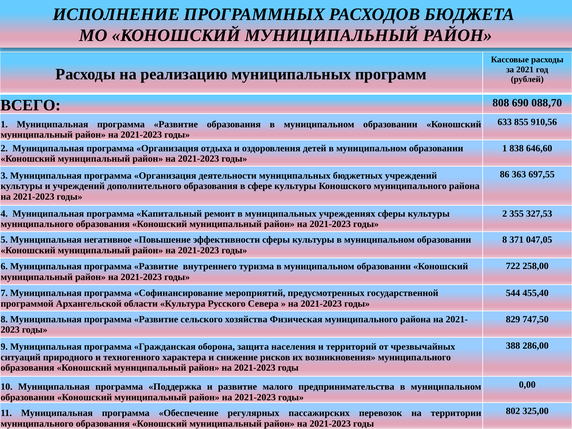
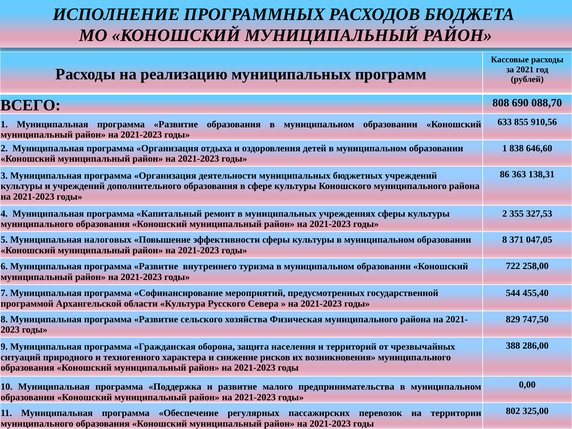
697,55: 697,55 -> 138,31
негативное: негативное -> налоговых
